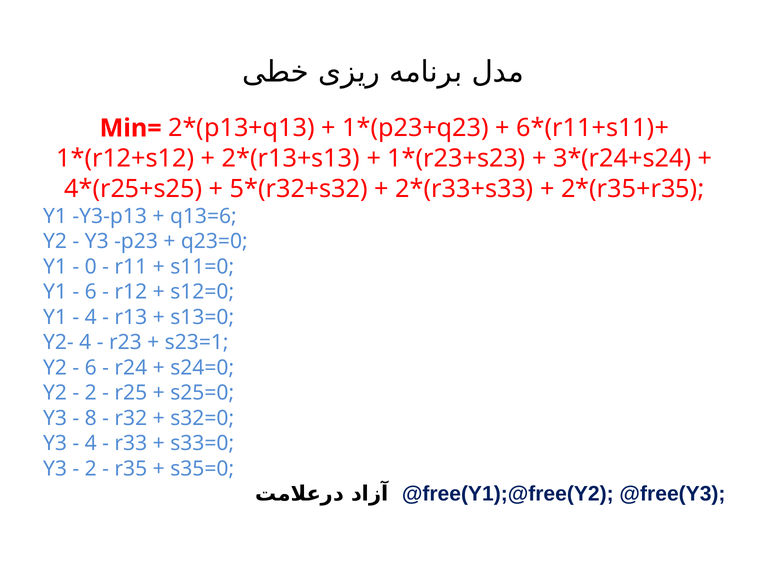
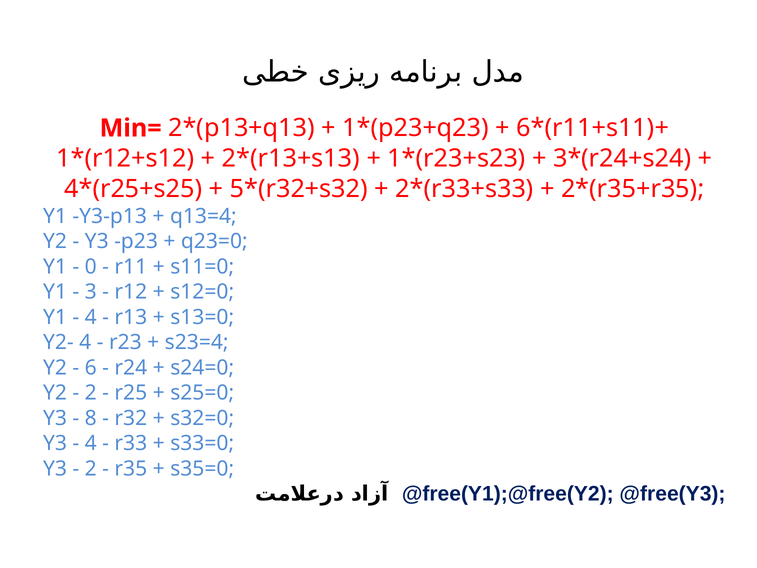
q13=6: q13=6 -> q13=4
6 at (91, 292): 6 -> 3
s23=1: s23=1 -> s23=4
